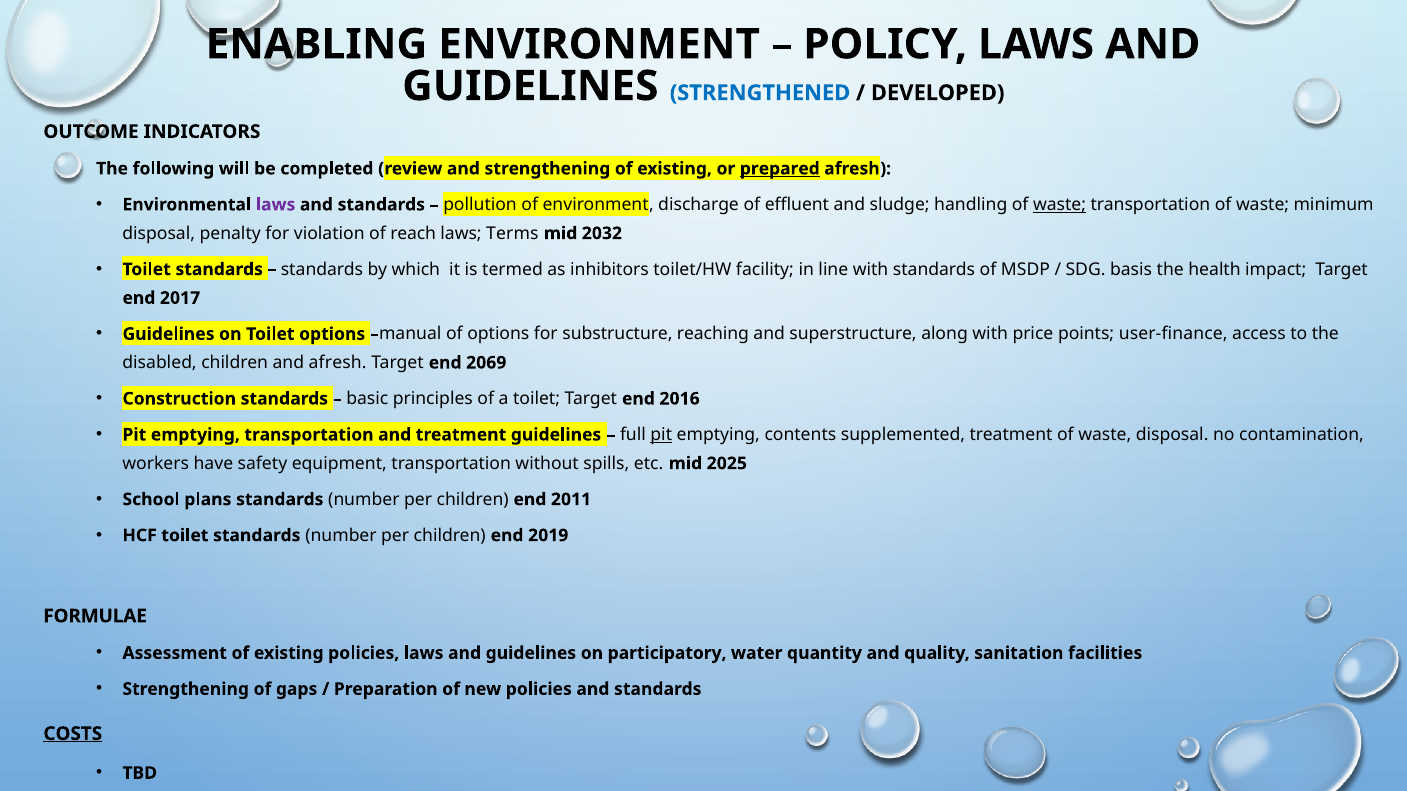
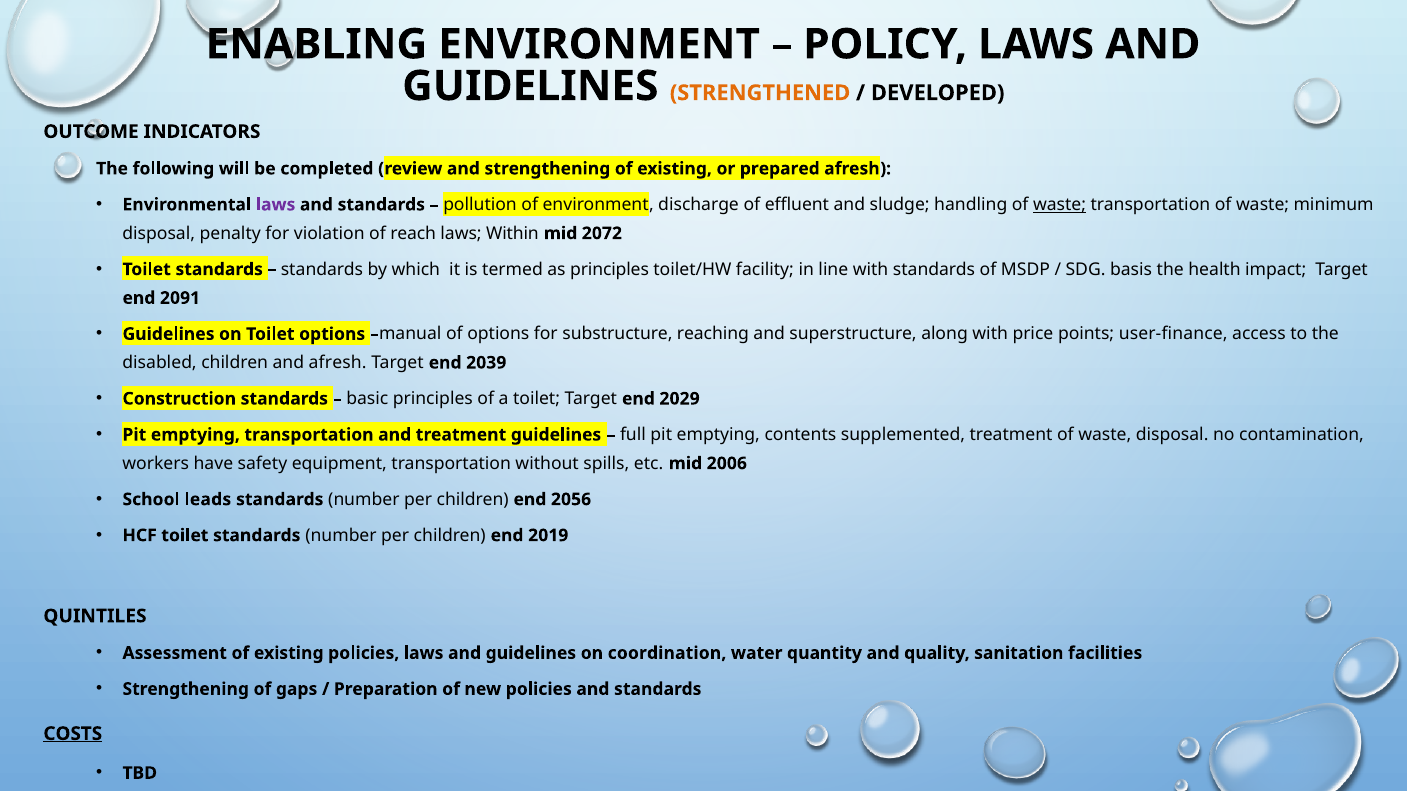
STRENGTHENED colour: blue -> orange
prepared underline: present -> none
Terms: Terms -> Within
2032: 2032 -> 2072
as inhibitors: inhibitors -> principles
2017: 2017 -> 2091
2069: 2069 -> 2039
2016: 2016 -> 2029
pit at (661, 435) underline: present -> none
2025: 2025 -> 2006
plans: plans -> leads
2011: 2011 -> 2056
FORMULAE: FORMULAE -> QUINTILES
participatory: participatory -> coordination
